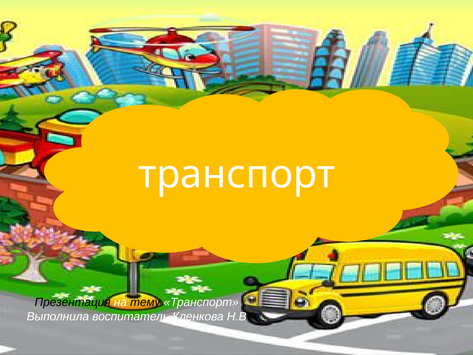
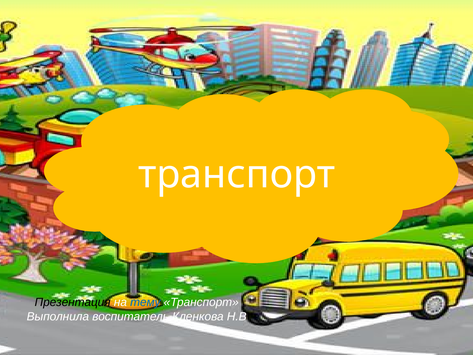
тему colour: black -> blue
